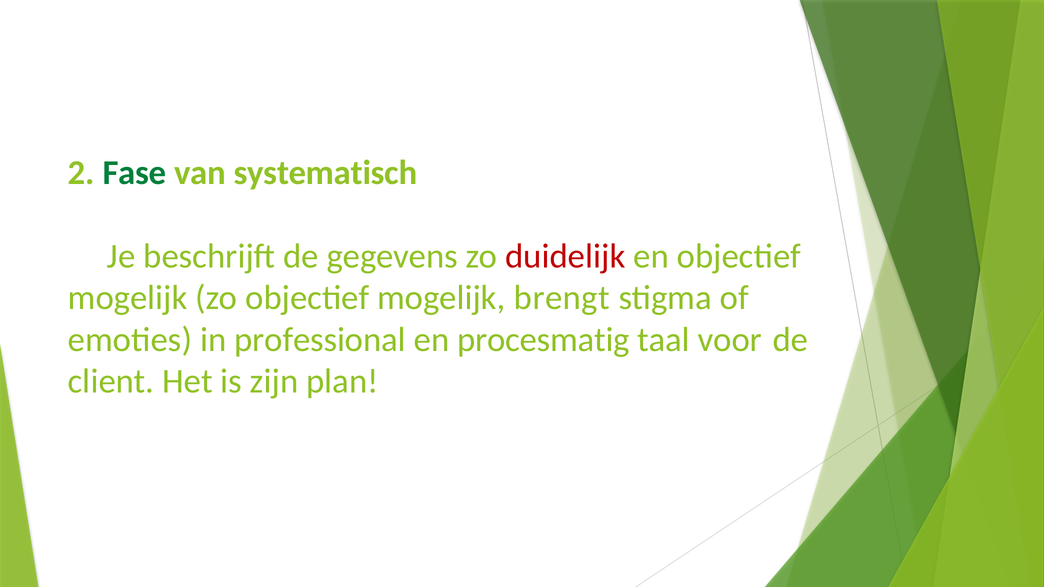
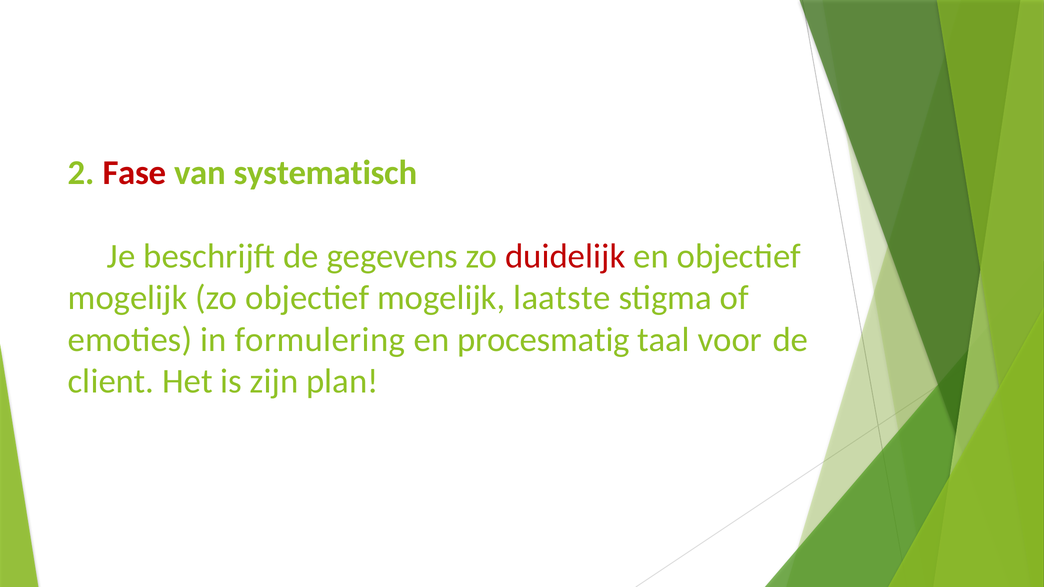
Fase colour: green -> red
brengt: brengt -> laatste
professional: professional -> formulering
